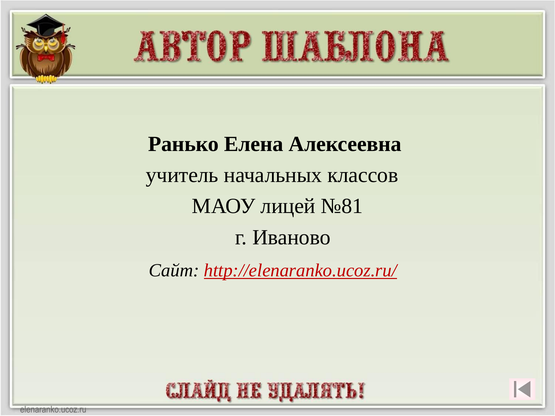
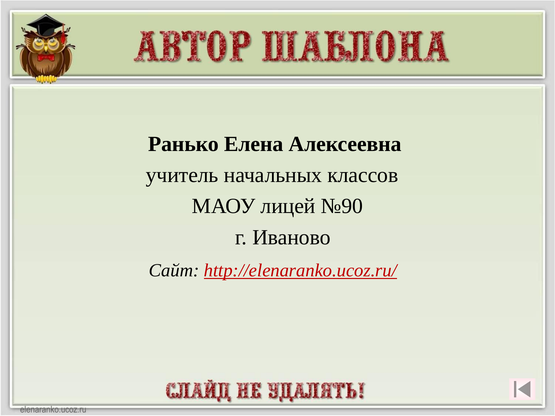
№81: №81 -> №90
